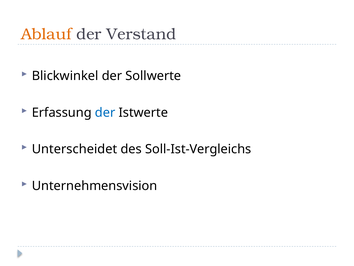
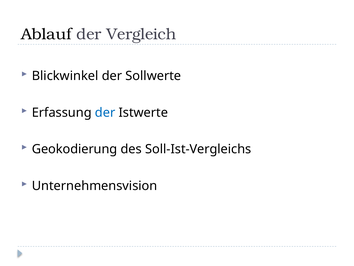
Ablauf colour: orange -> black
Verstand: Verstand -> Vergleich
Unterscheidet: Unterscheidet -> Geokodierung
